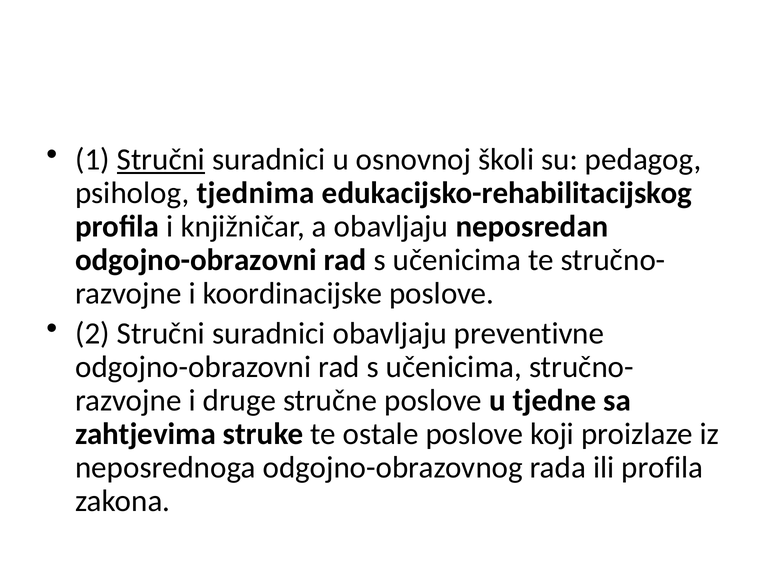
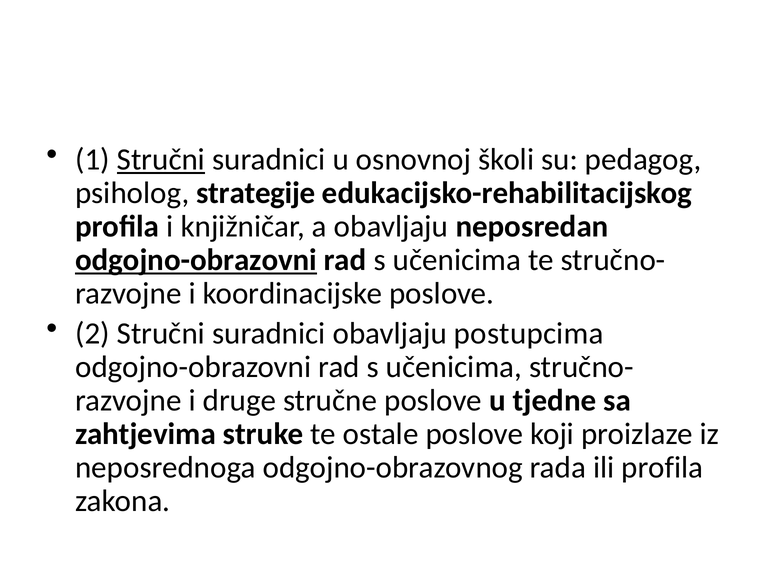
tjednima: tjednima -> strategije
odgojno-obrazovni at (196, 260) underline: none -> present
preventivne: preventivne -> postupcima
